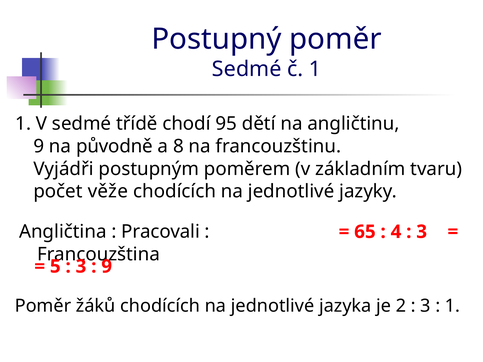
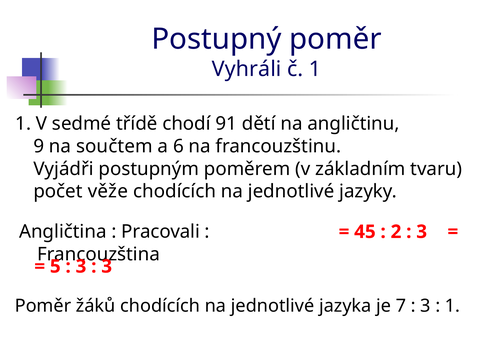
Sedmé at (247, 69): Sedmé -> Vyhráli
95: 95 -> 91
původně: původně -> součtem
8: 8 -> 6
65: 65 -> 45
4: 4 -> 2
9 at (107, 267): 9 -> 3
2: 2 -> 7
